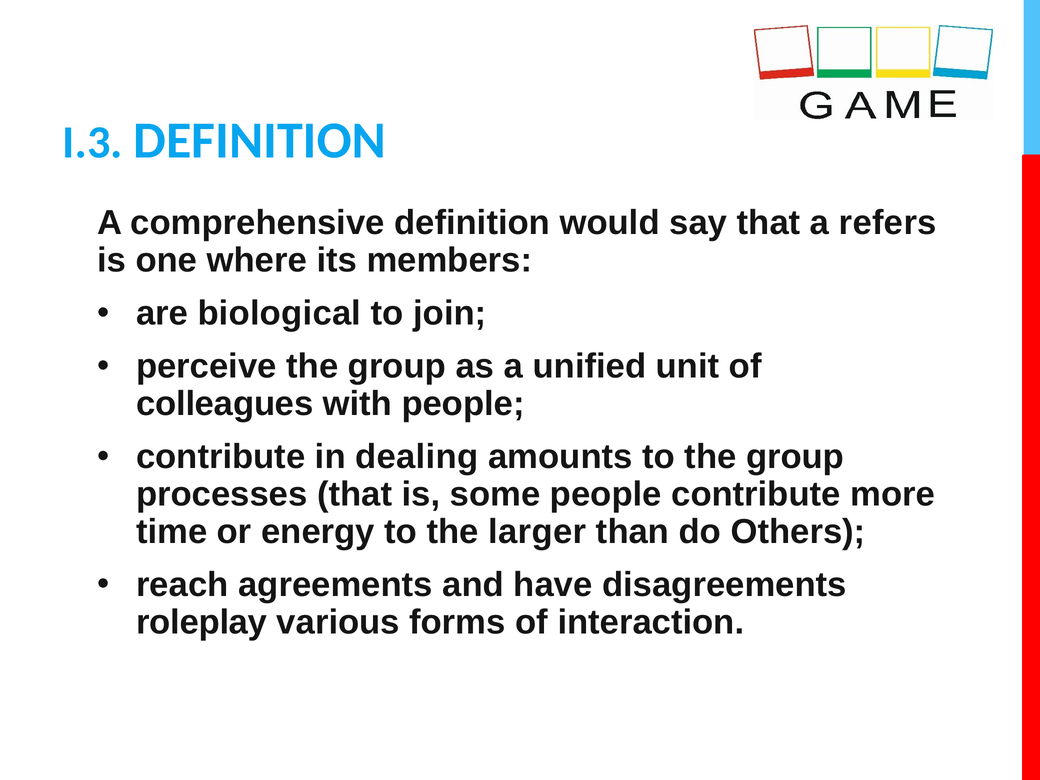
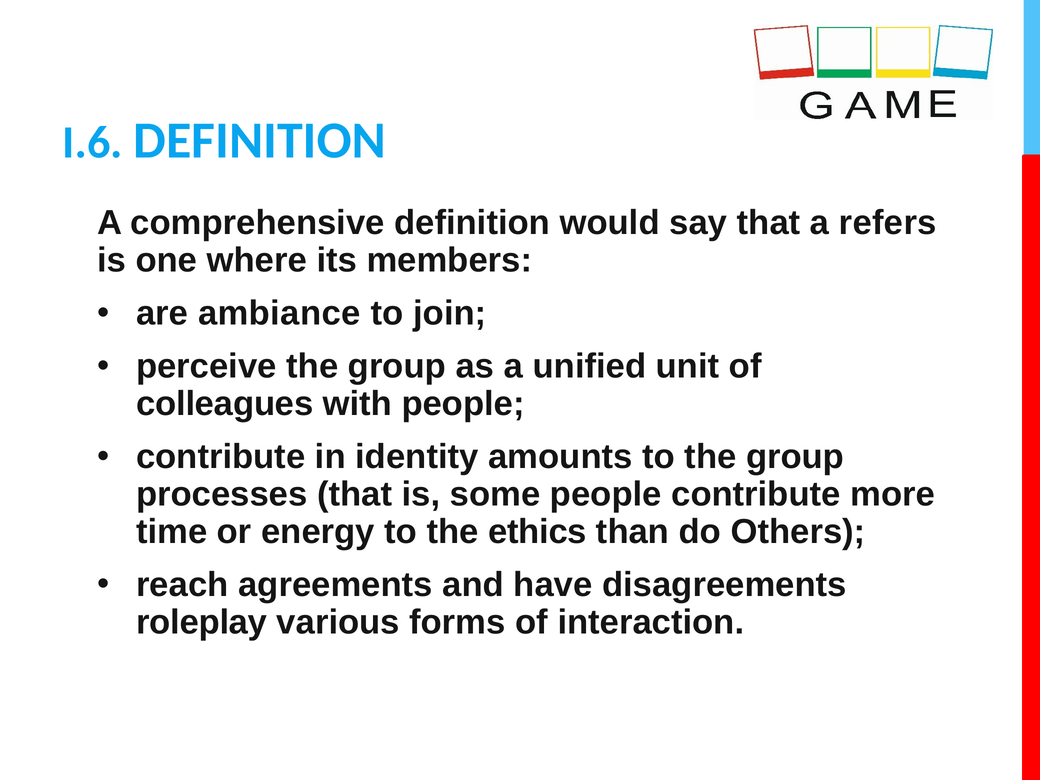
I.3: I.3 -> I.6
biological: biological -> ambiance
dealing: dealing -> identity
larger: larger -> ethics
